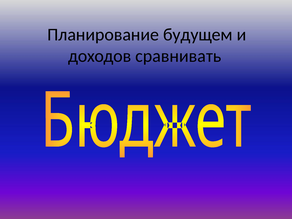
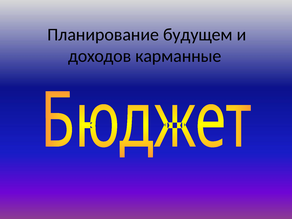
сравнивать: сравнивать -> карманные
